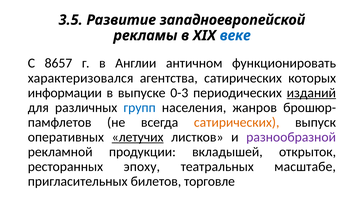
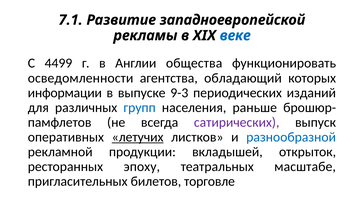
3.5: 3.5 -> 7.1
8657: 8657 -> 4499
античном: античном -> общества
характеризовался: характеризовался -> осведомленности
агентства сатирических: сатирических -> обладающий
0-3: 0-3 -> 9-3
изданий underline: present -> none
жанров: жанров -> раньше
сатирических at (237, 122) colour: orange -> purple
разнообразной colour: purple -> blue
